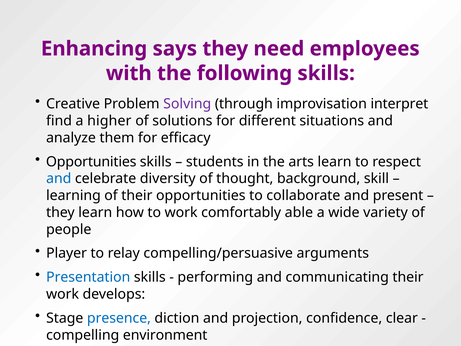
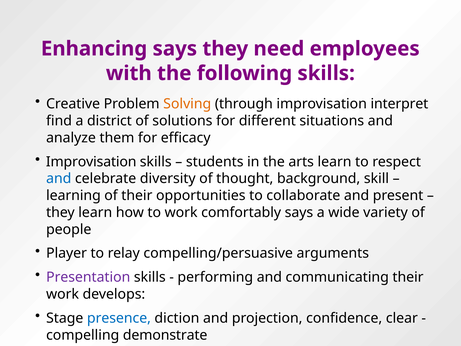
Solving colour: purple -> orange
higher: higher -> district
Opportunities at (91, 162): Opportunities -> Improvisation
comfortably able: able -> says
Presentation colour: blue -> purple
environment: environment -> demonstrate
